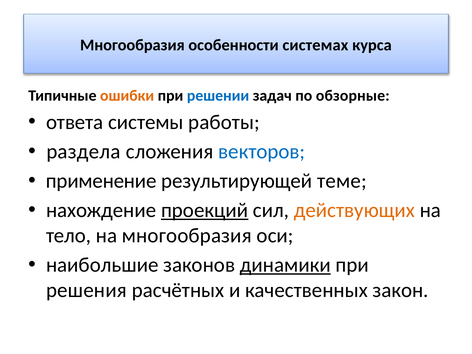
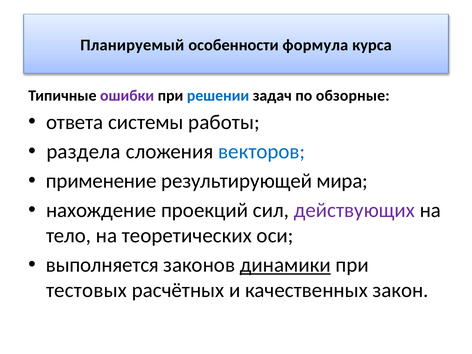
Многообразия at (132, 45): Многообразия -> Планируемый
системах: системах -> формула
ошибки colour: orange -> purple
теме: теме -> мира
проекций underline: present -> none
действующих colour: orange -> purple
на многообразия: многообразия -> теоретических
наибольшие: наибольшие -> выполняется
решения: решения -> тестовых
